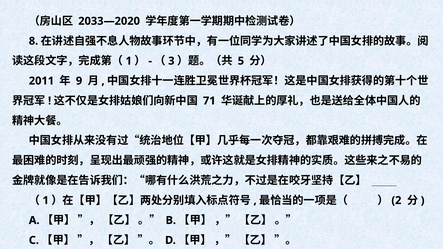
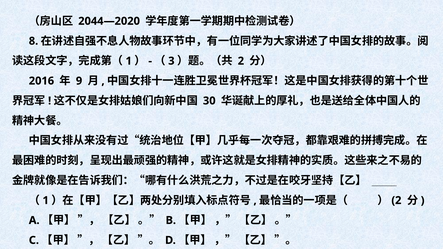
2033—2020: 2033—2020 -> 2044—2020
5 at (241, 61): 5 -> 2
2011: 2011 -> 2016
71: 71 -> 30
